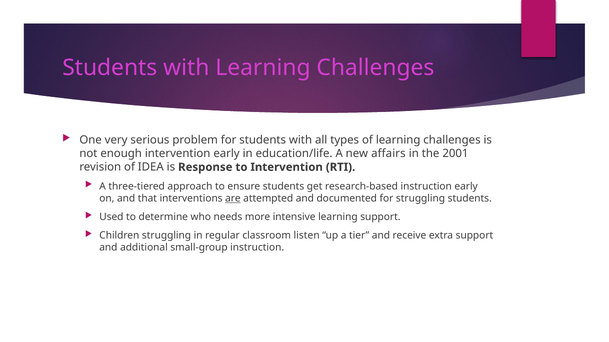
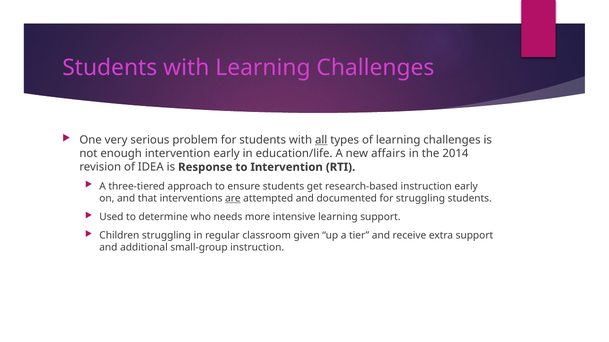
all underline: none -> present
2001: 2001 -> 2014
listen: listen -> given
